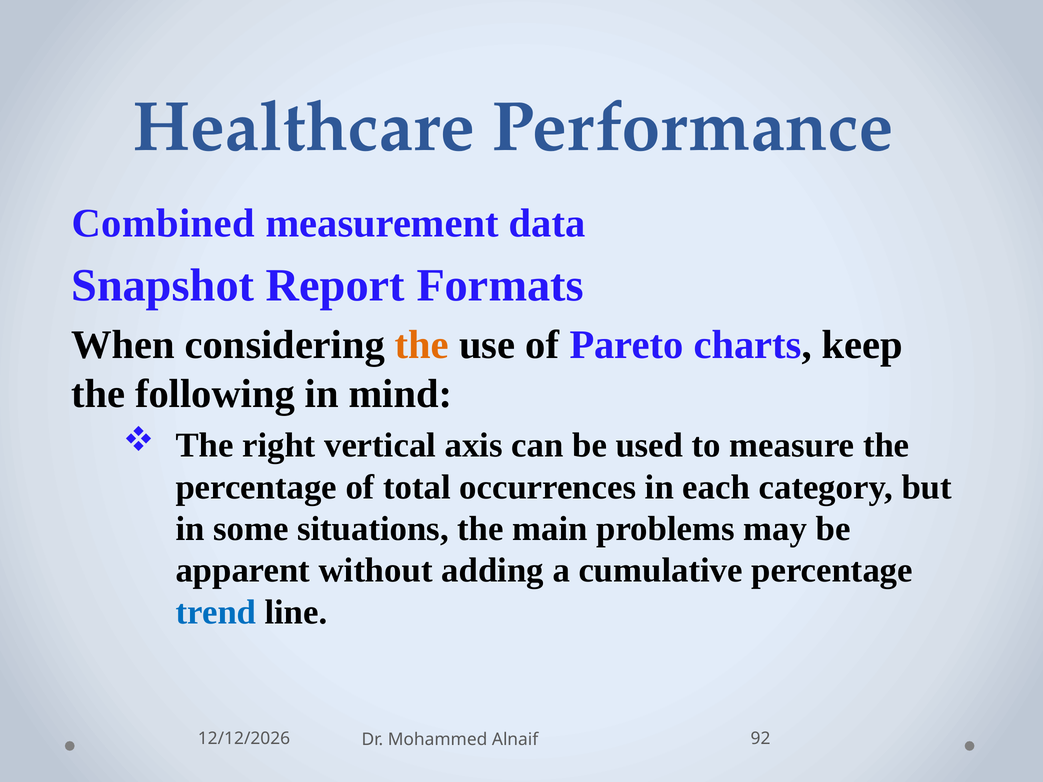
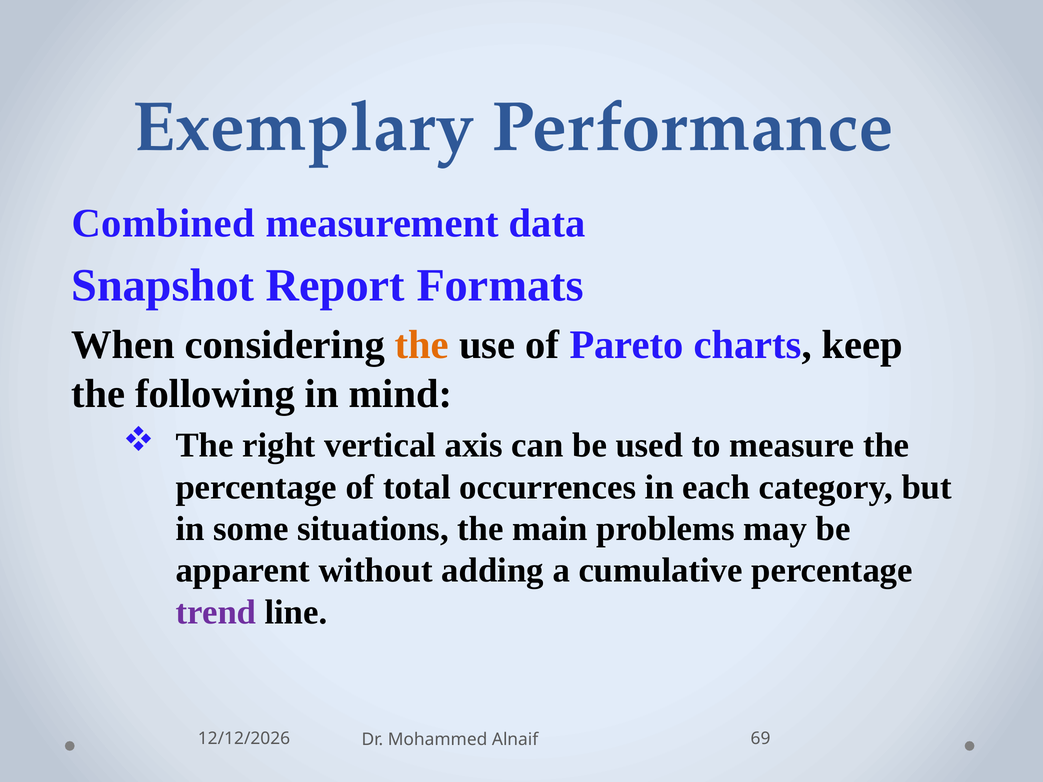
Healthcare: Healthcare -> Exemplary
trend colour: blue -> purple
92: 92 -> 69
